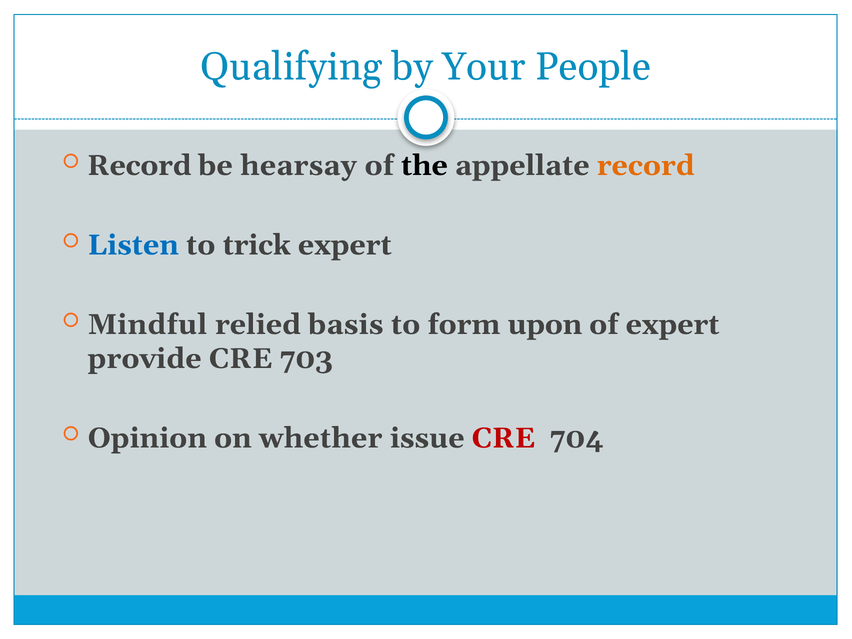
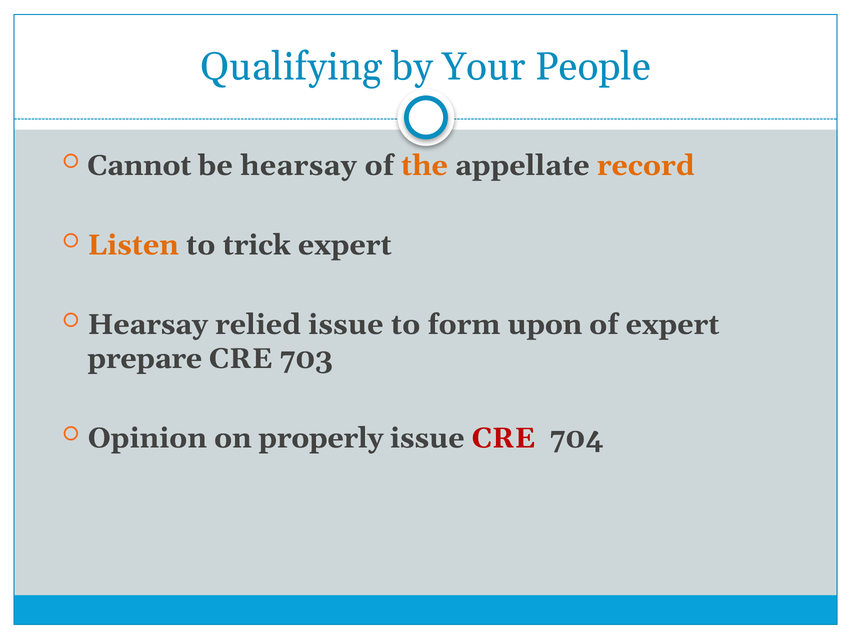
Record at (139, 166): Record -> Cannot
the colour: black -> orange
Listen colour: blue -> orange
Mindful at (148, 325): Mindful -> Hearsay
relied basis: basis -> issue
provide: provide -> prepare
whether: whether -> properly
